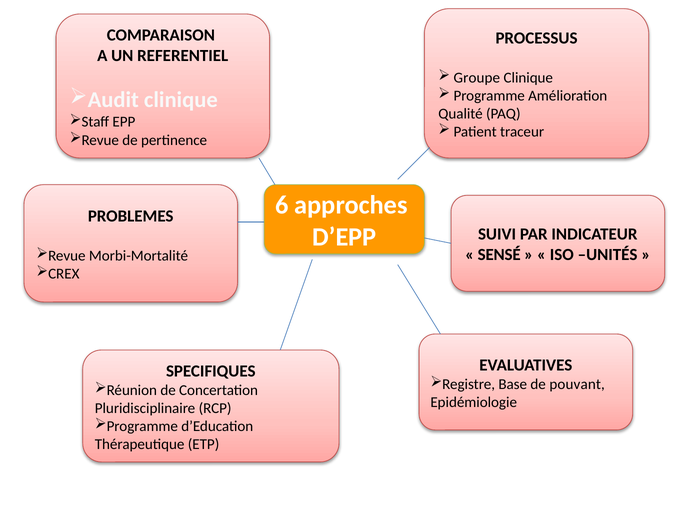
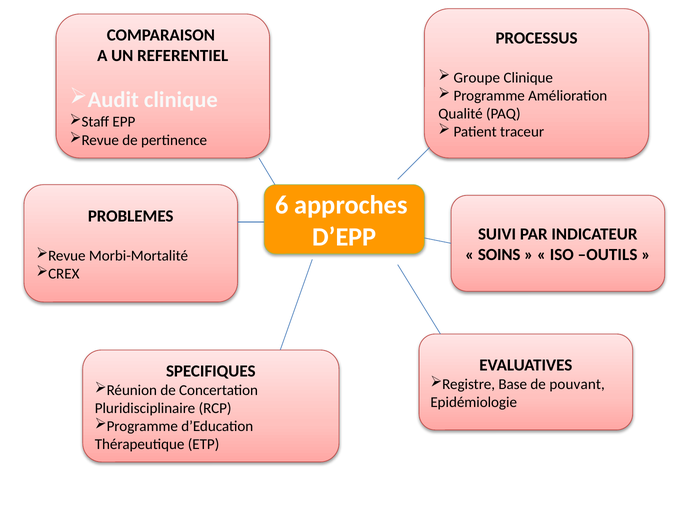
SENSÉ: SENSÉ -> SOINS
UNITÉS: UNITÉS -> OUTILS
